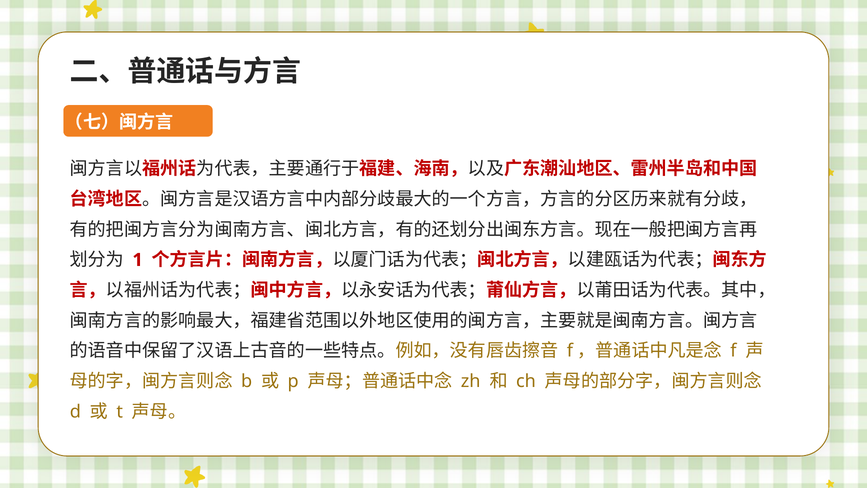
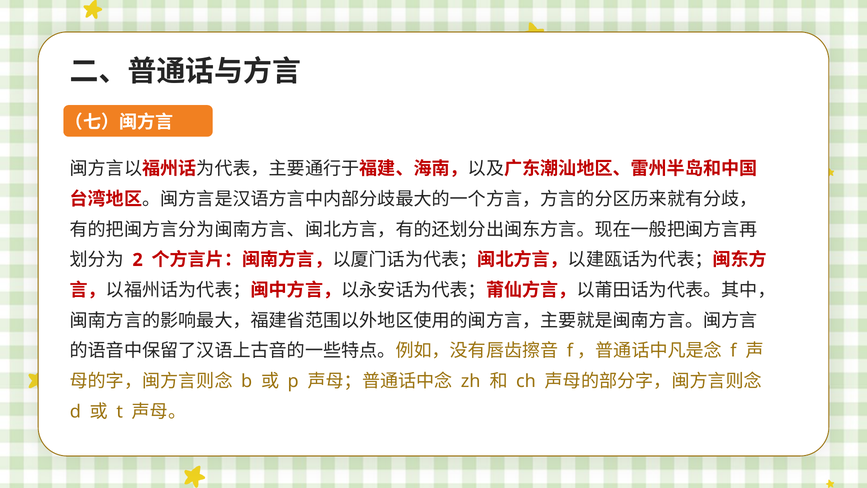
1: 1 -> 2
